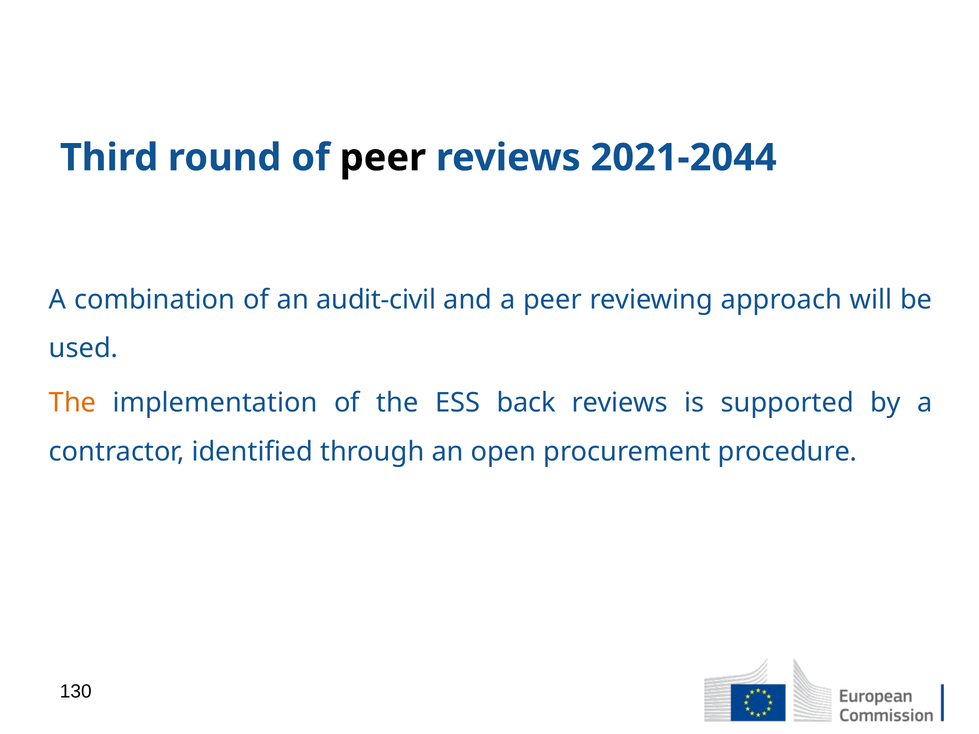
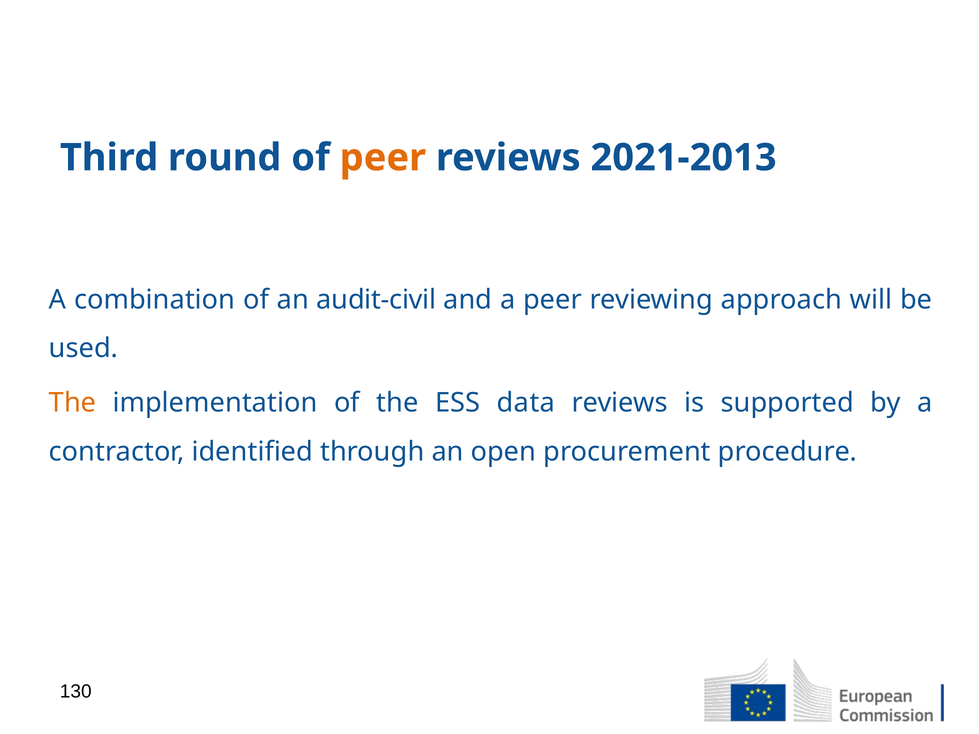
peer at (383, 158) colour: black -> orange
2021-2044: 2021-2044 -> 2021-2013
back: back -> data
